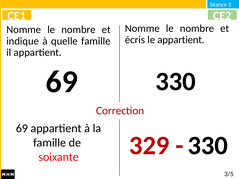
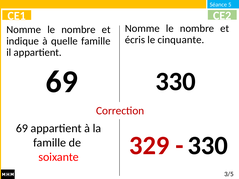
le appartient: appartient -> cinquante
